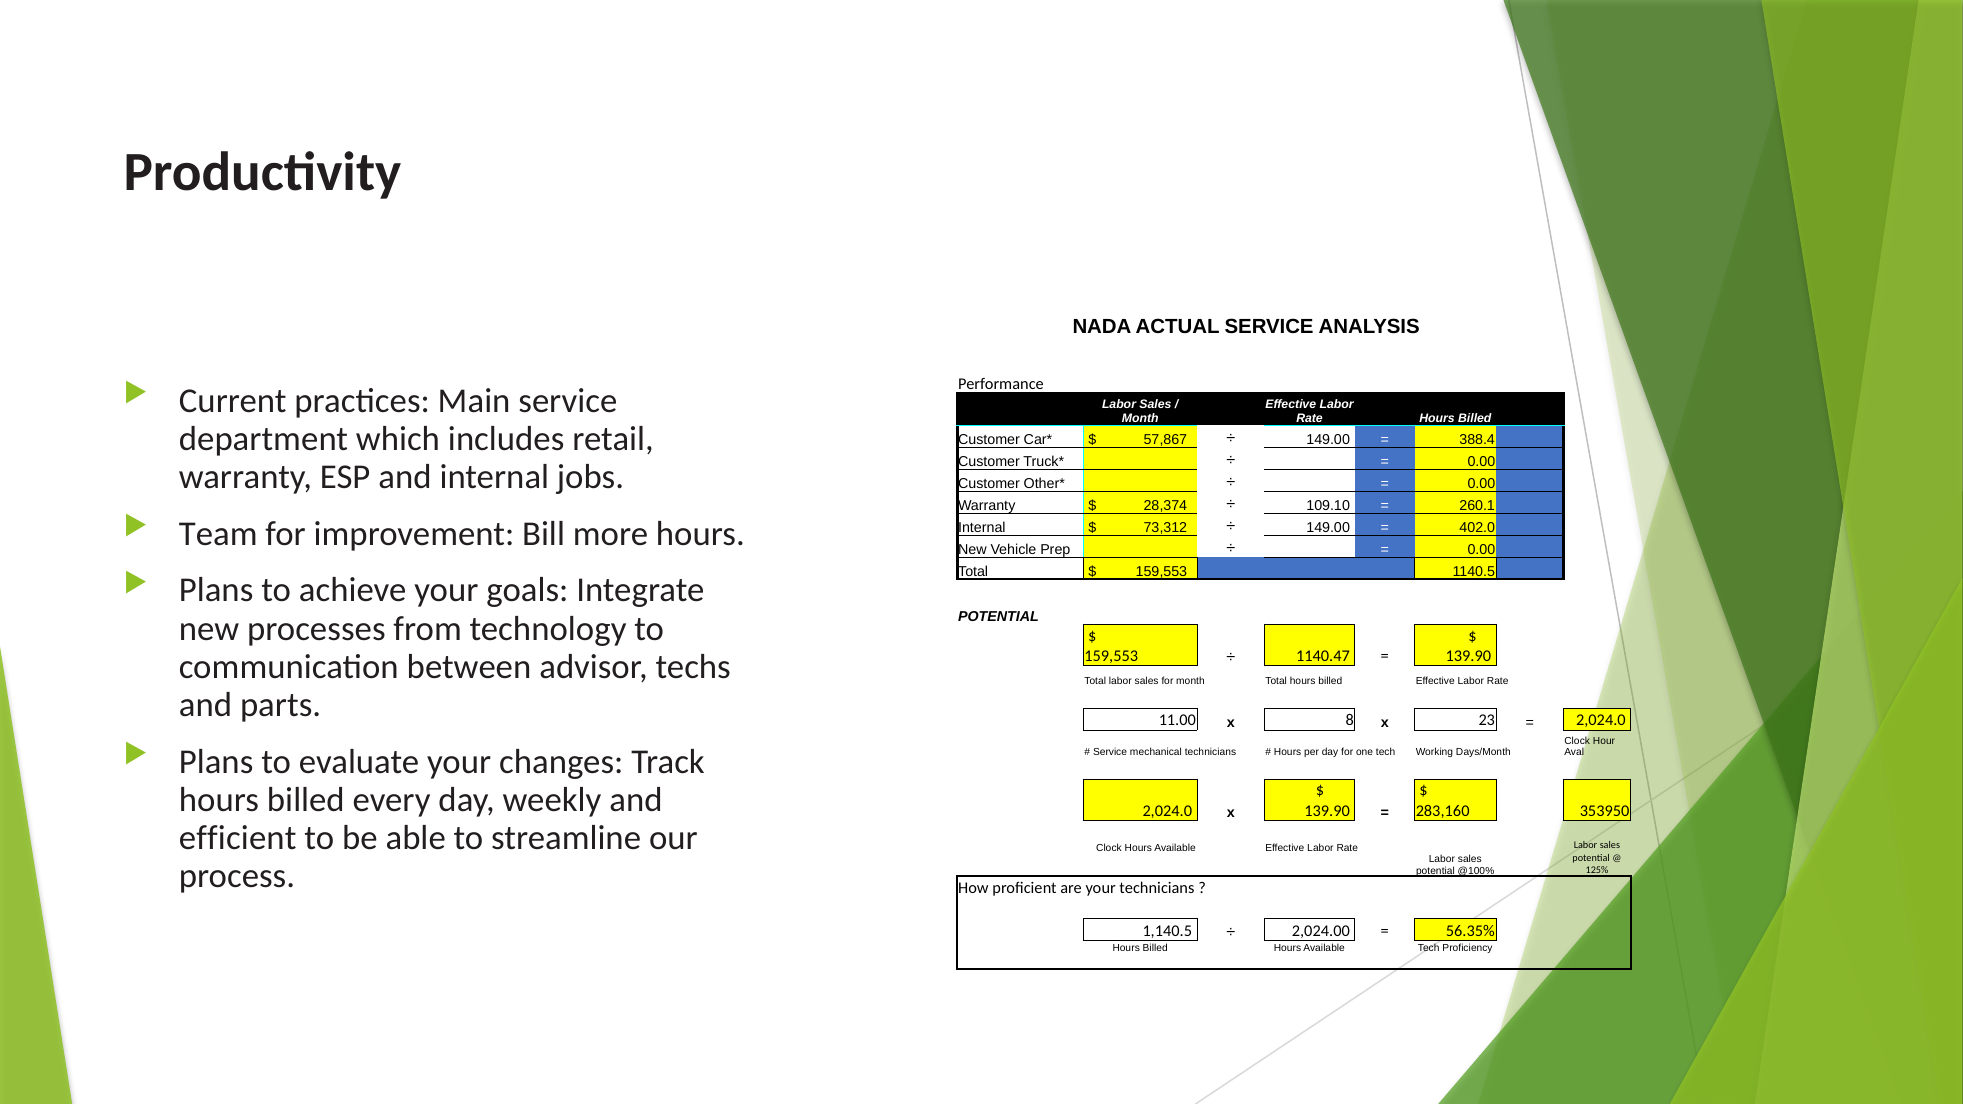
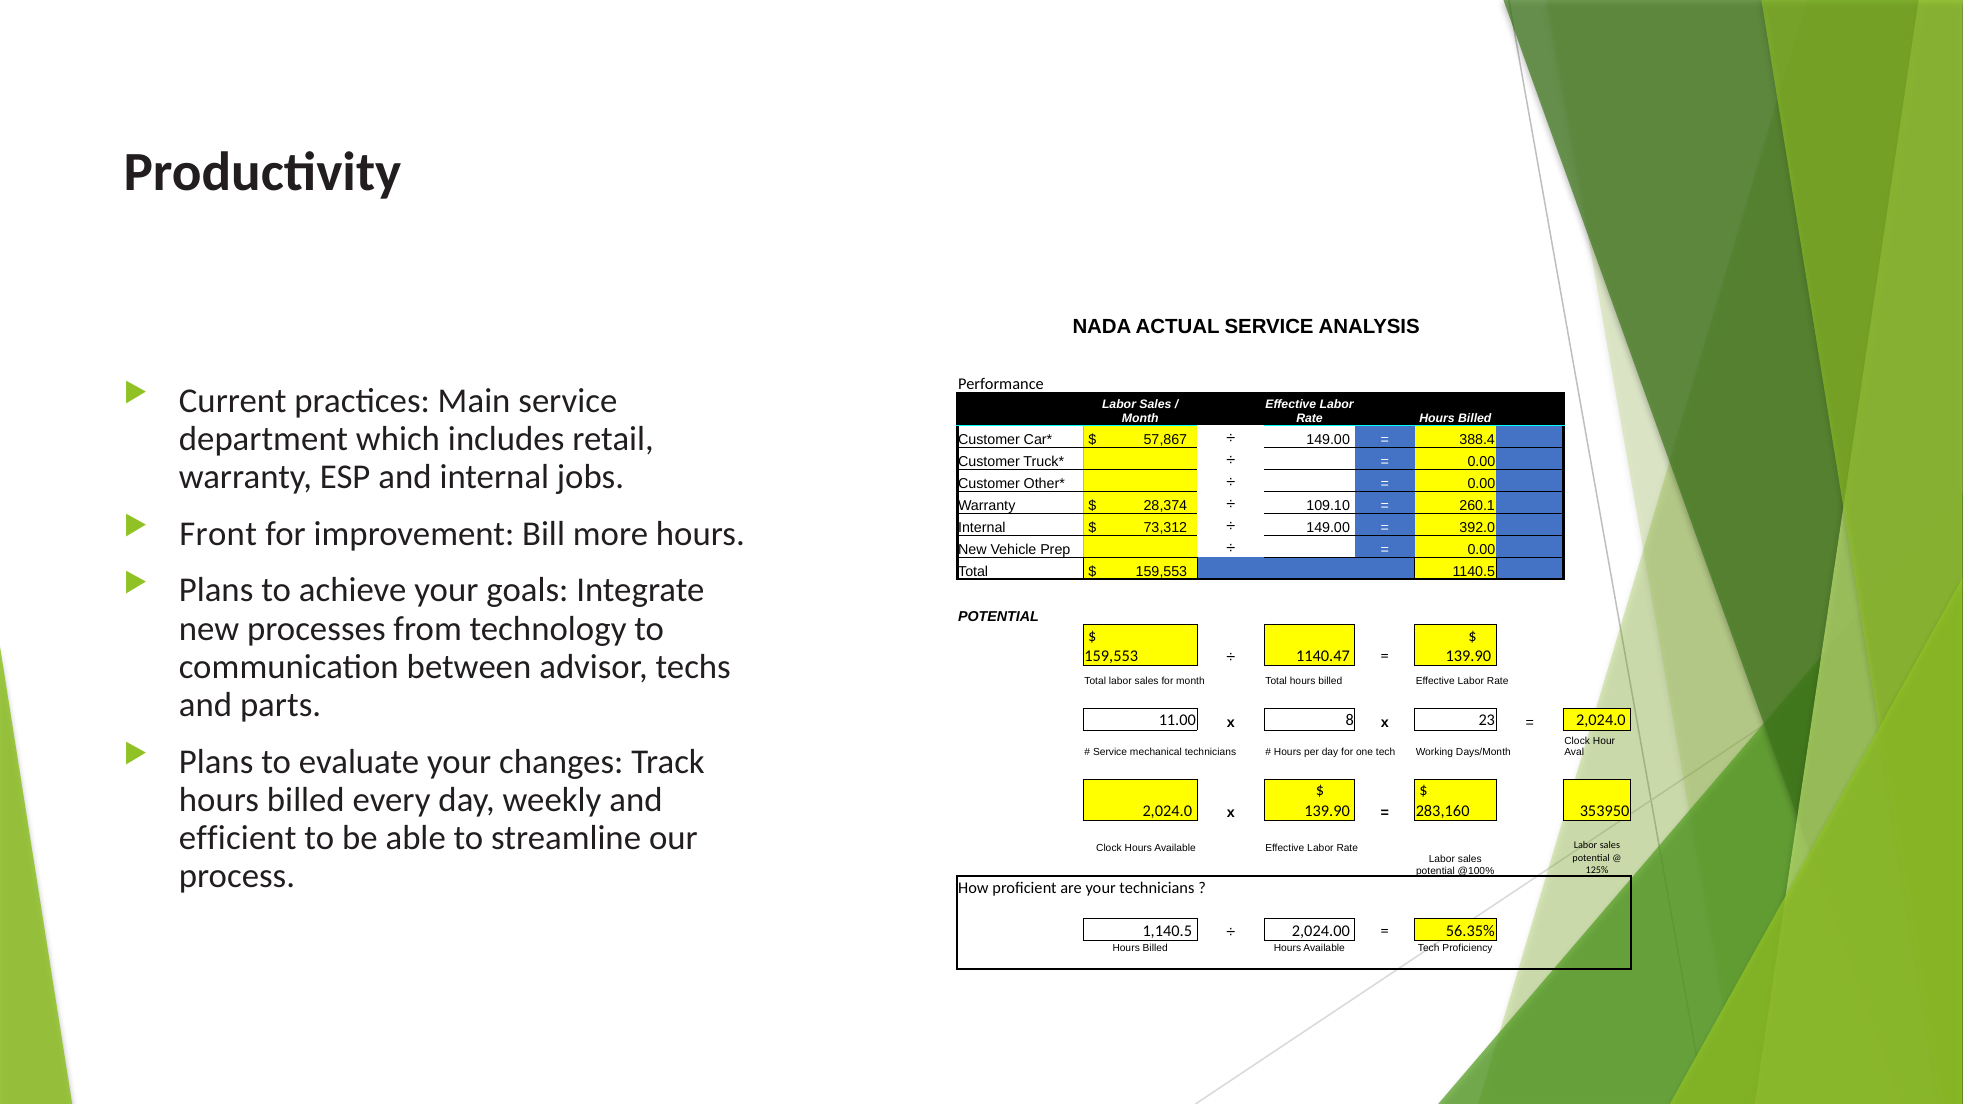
Team: Team -> Front
402.0: 402.0 -> 392.0
